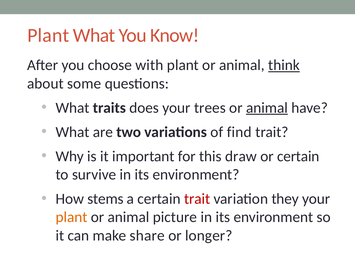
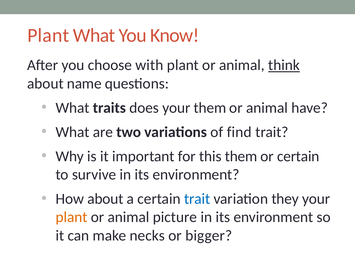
some: some -> name
your trees: trees -> them
animal at (267, 108) underline: present -> none
this draw: draw -> them
How stems: stems -> about
trait at (197, 199) colour: red -> blue
share: share -> necks
longer: longer -> bigger
